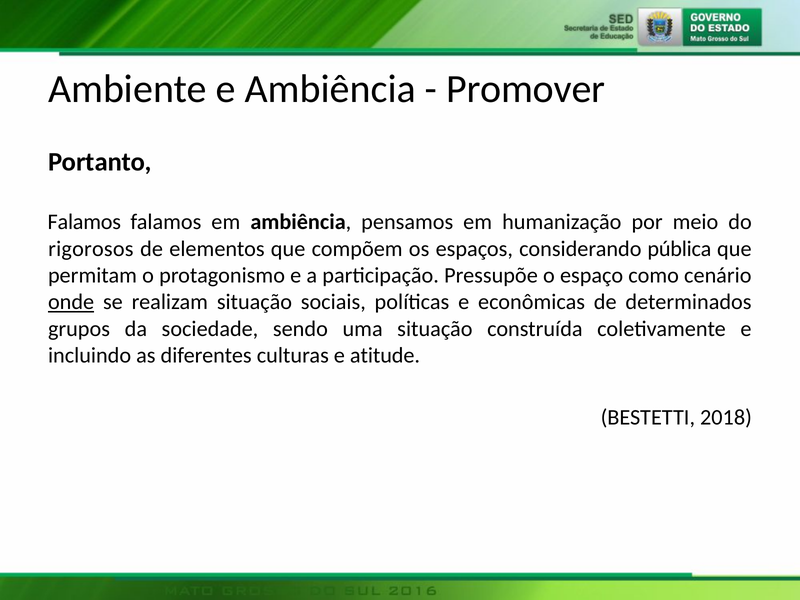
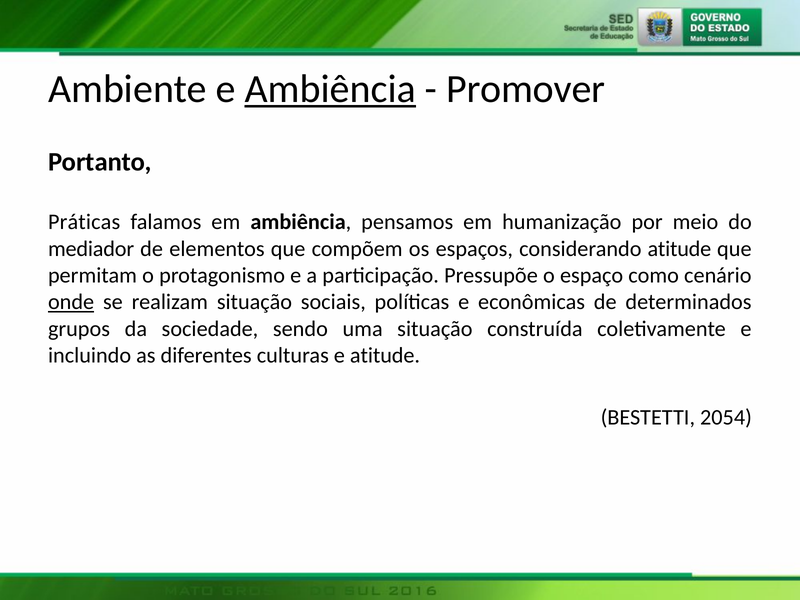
Ambiência at (330, 89) underline: none -> present
Falamos at (84, 222): Falamos -> Práticas
rigorosos: rigorosos -> mediador
considerando pública: pública -> atitude
2018: 2018 -> 2054
